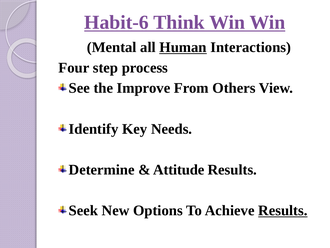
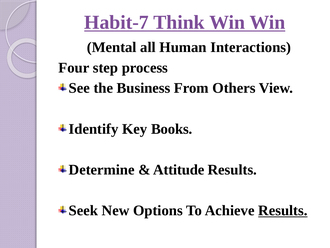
Habit-6: Habit-6 -> Habit-7
Human underline: present -> none
Improve: Improve -> Business
Needs: Needs -> Books
